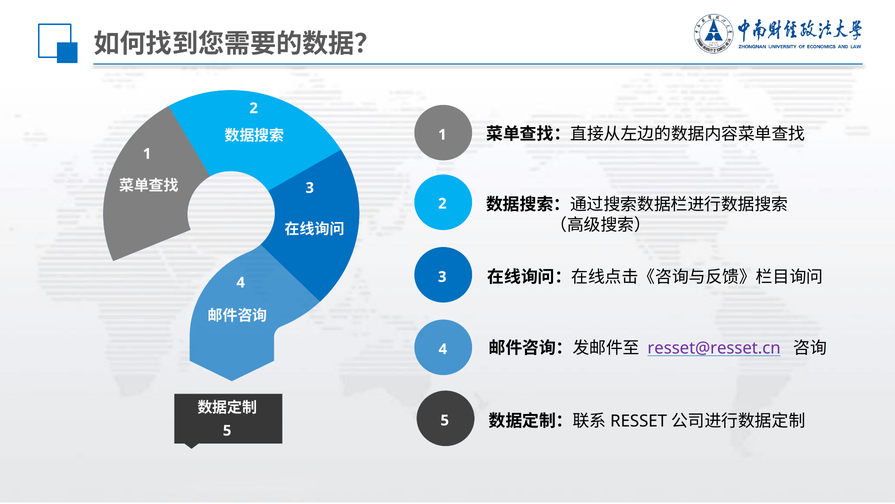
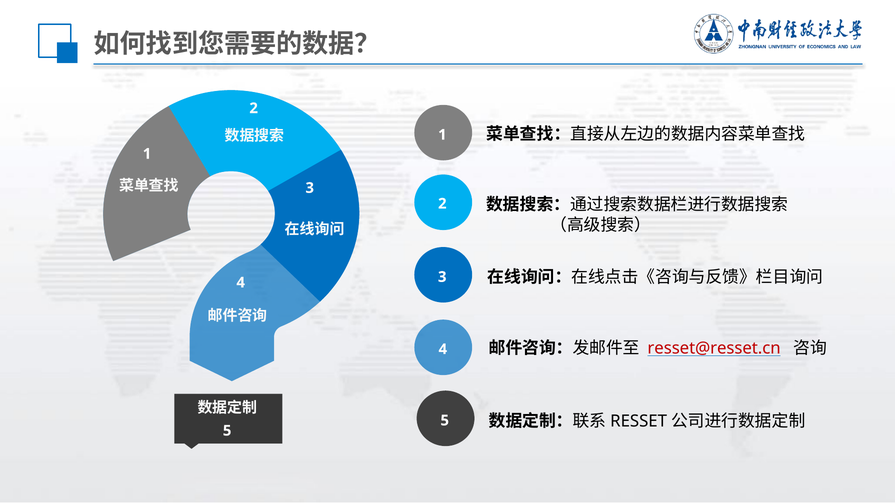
resset@resset.cn colour: purple -> red
